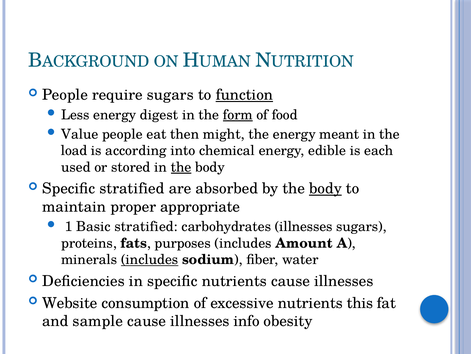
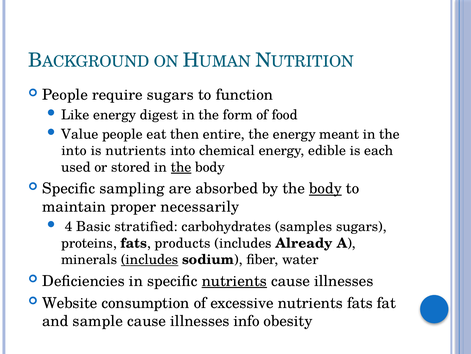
function underline: present -> none
Less: Less -> Like
form underline: present -> none
might: might -> entire
load at (74, 150): load -> into
is according: according -> nutrients
Specific stratified: stratified -> sampling
appropriate: appropriate -> necessarily
1: 1 -> 4
carbohydrates illnesses: illnesses -> samples
purposes: purposes -> products
Amount: Amount -> Already
nutrients at (234, 280) underline: none -> present
nutrients this: this -> fats
